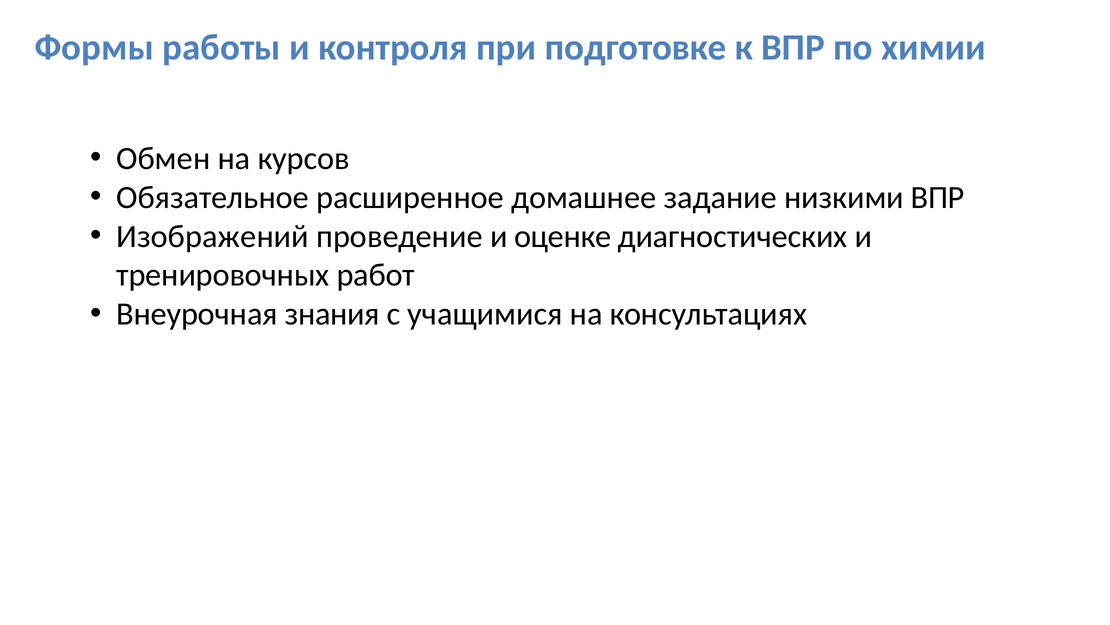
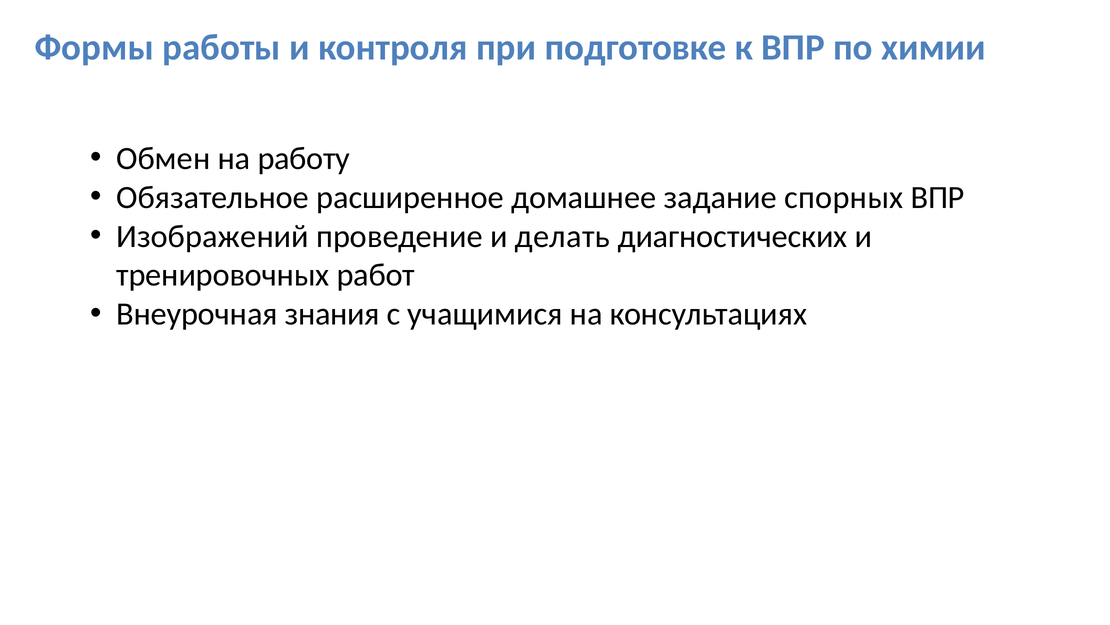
курсов: курсов -> работу
низкими: низкими -> спорных
оценке: оценке -> делать
